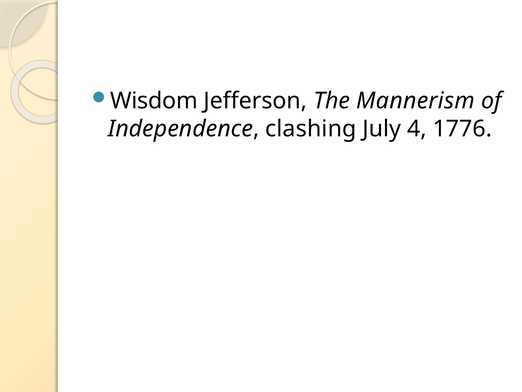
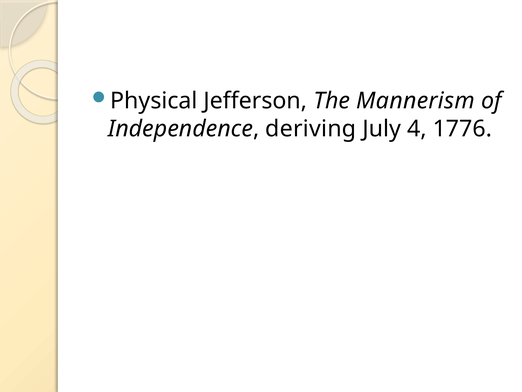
Wisdom: Wisdom -> Physical
clashing: clashing -> deriving
